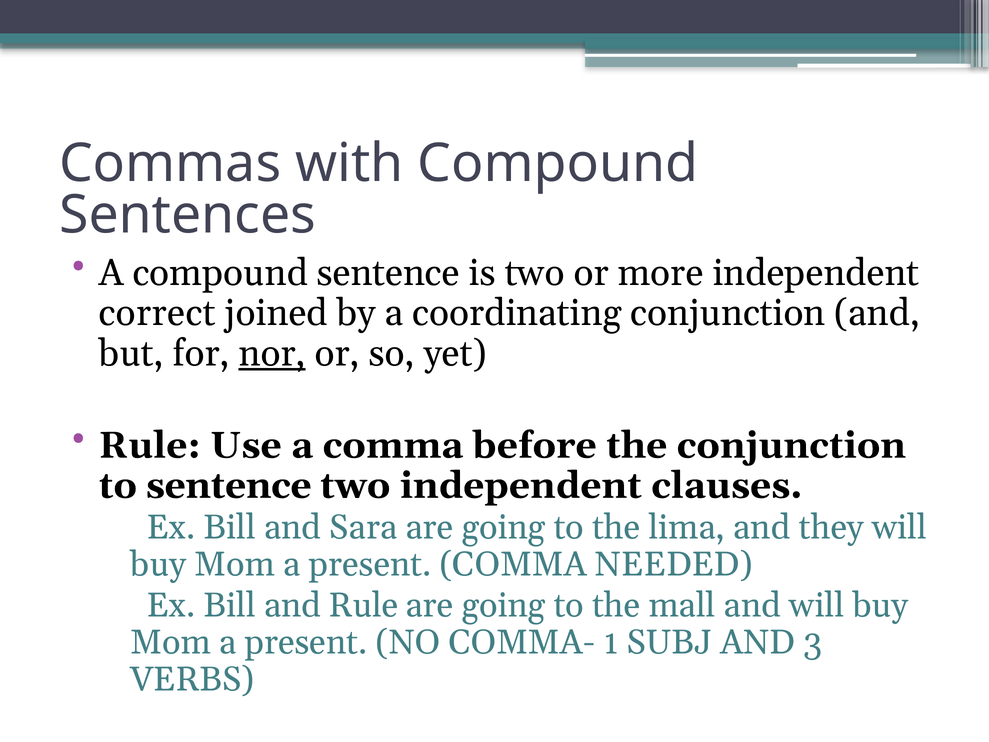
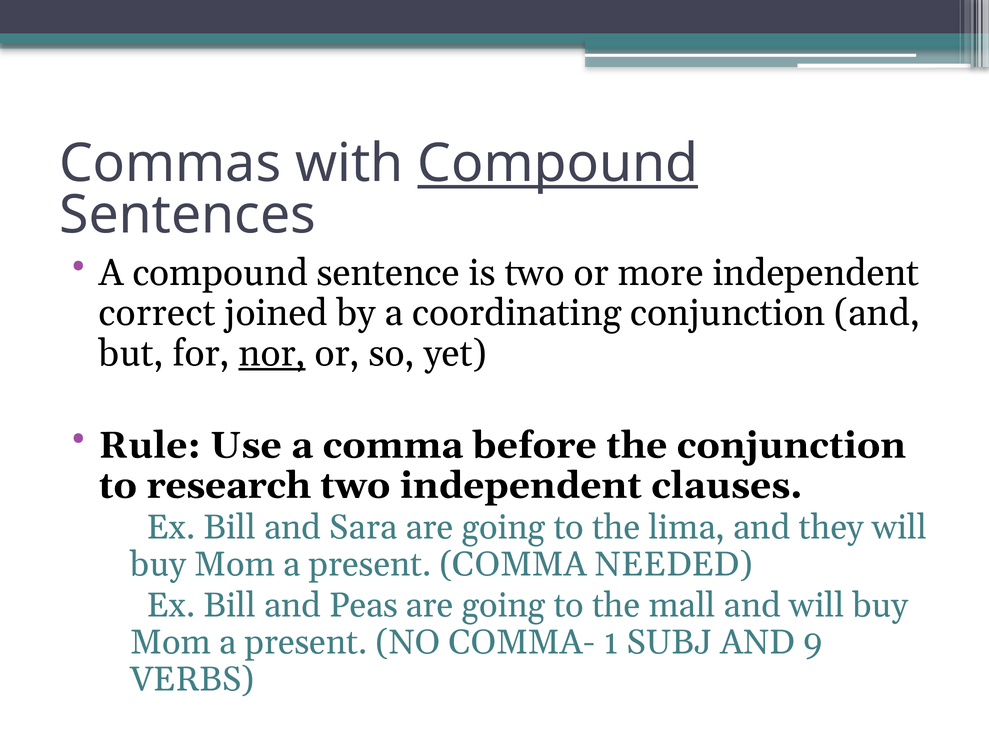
Compound at (558, 164) underline: none -> present
to sentence: sentence -> research
and Rule: Rule -> Peas
3: 3 -> 9
